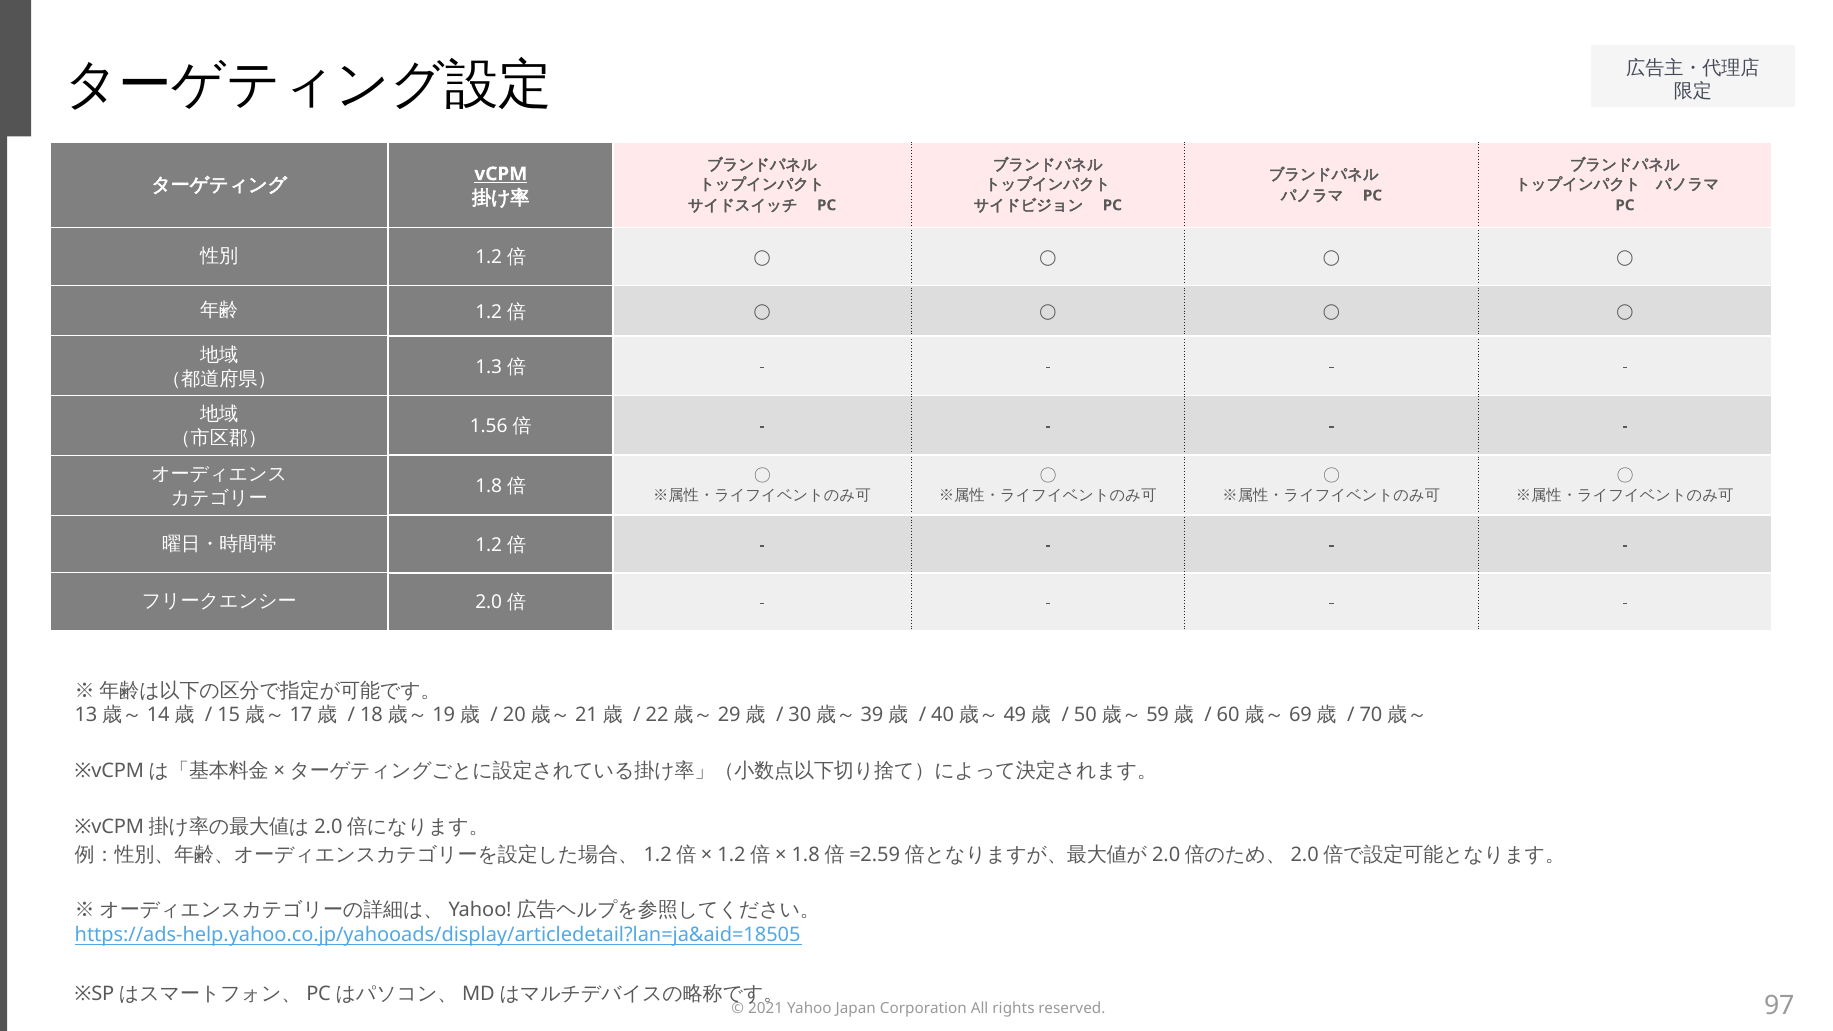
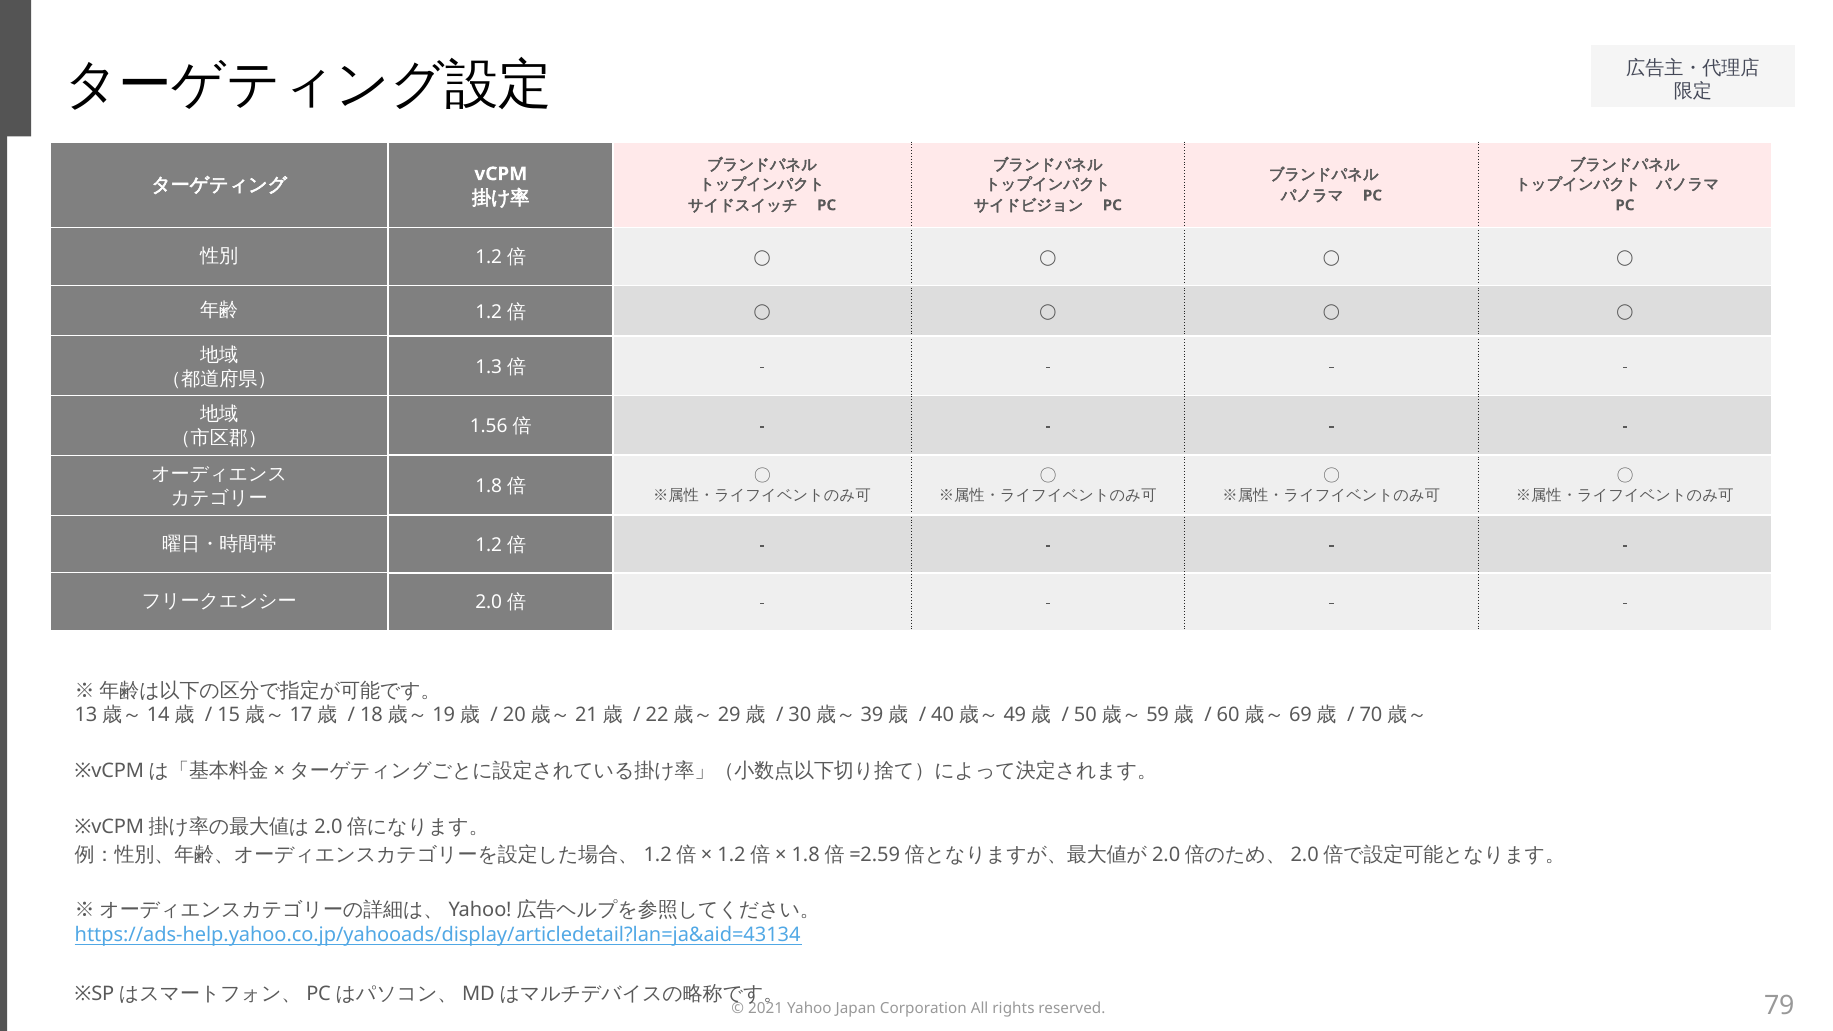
vCPM underline: present -> none
https://ads-help.yahoo.co.jp/yahooads/display/articledetail?lan=ja&aid=18505: https://ads-help.yahoo.co.jp/yahooads/display/articledetail?lan=ja&aid=18505 -> https://ads-help.yahoo.co.jp/yahooads/display/articledetail?lan=ja&aid=43134
97: 97 -> 79
